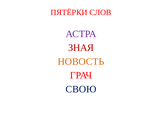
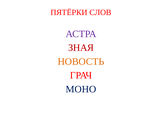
СВОЮ: СВОЮ -> МОНО
